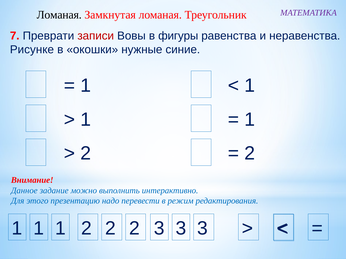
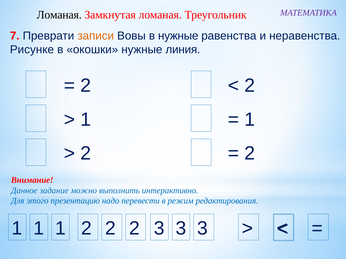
записи colour: red -> orange
в фигуры: фигуры -> нужные
синие: синие -> линия
1 at (86, 86): 1 -> 2
1 at (250, 86): 1 -> 2
